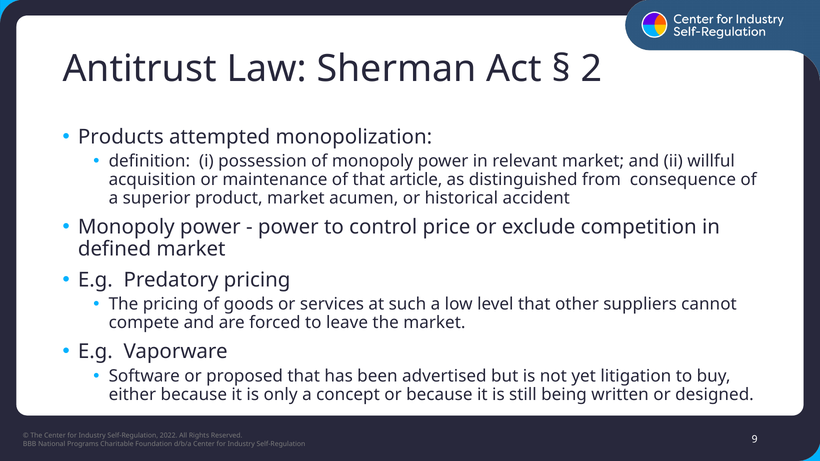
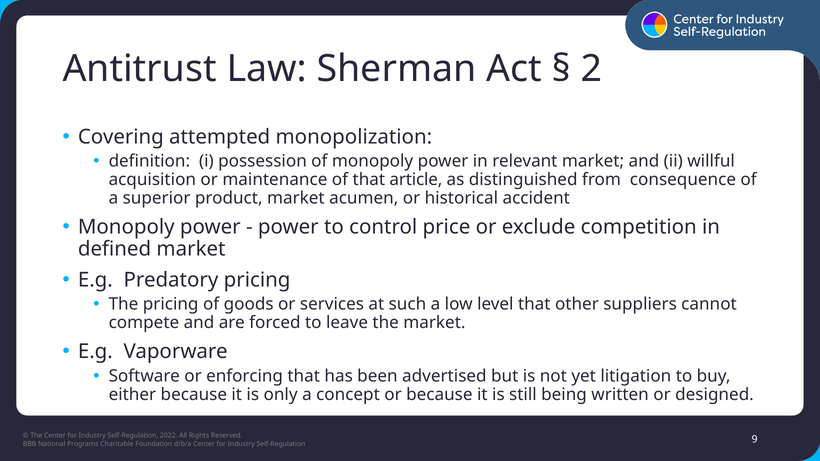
Products: Products -> Covering
proposed: proposed -> enforcing
